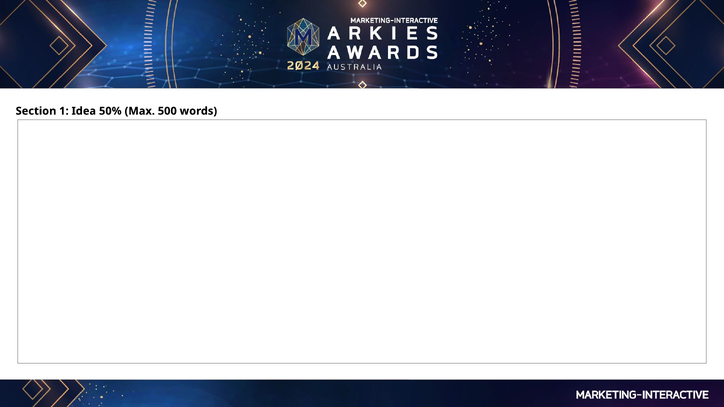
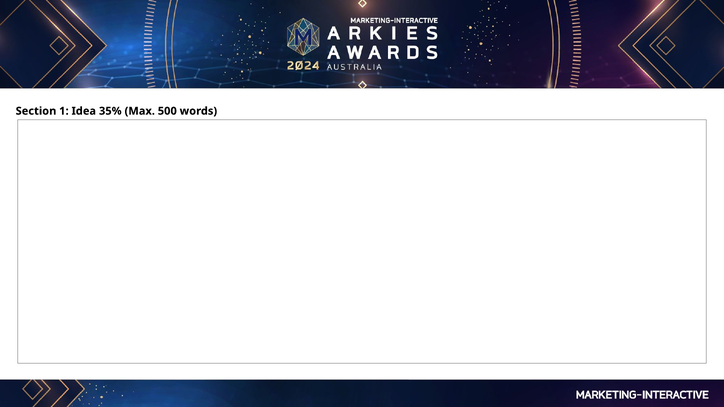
50%: 50% -> 35%
